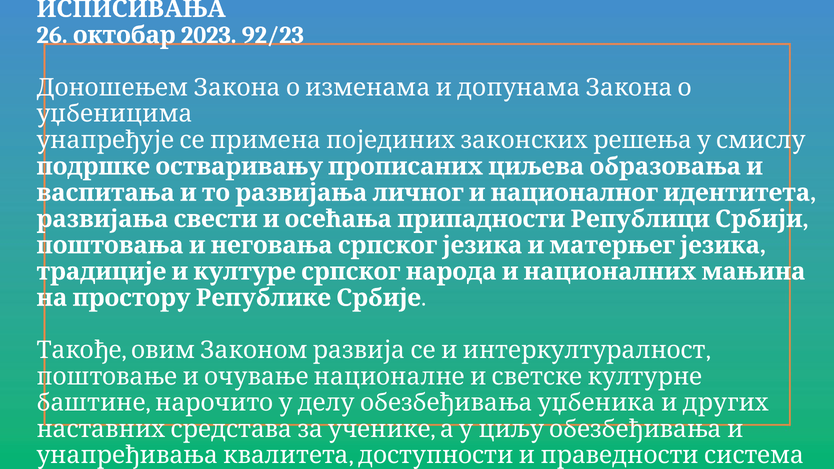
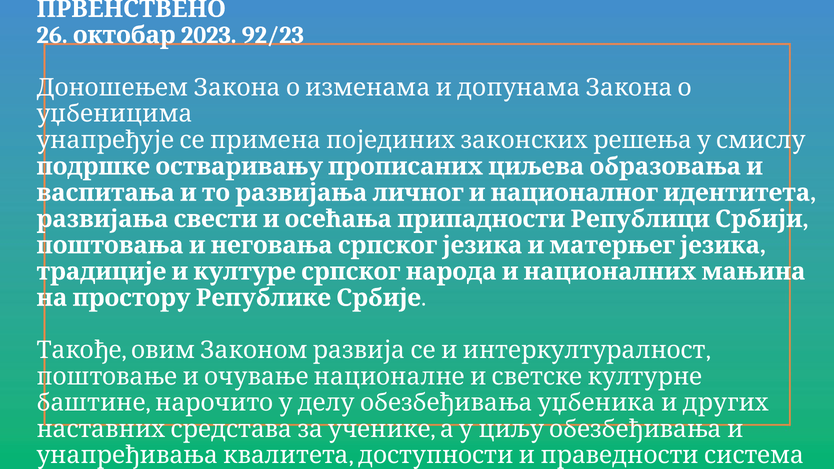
ИСПИСИВАЊА: ИСПИСИВАЊА -> ПРВЕНСТВЕНО
